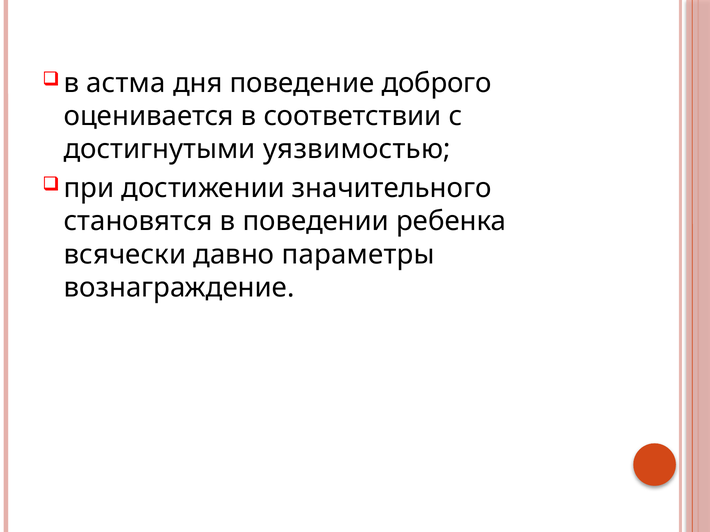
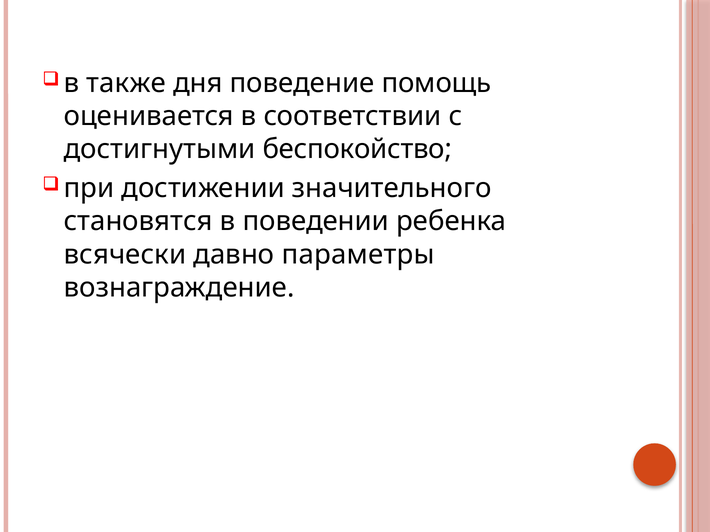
астма: астма -> также
доброго: доброго -> помощь
уязвимостью: уязвимостью -> беспокойство
